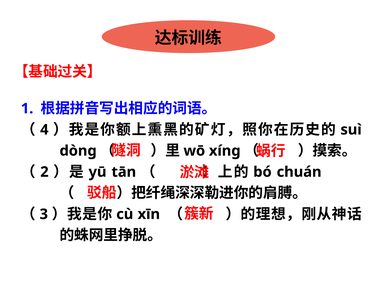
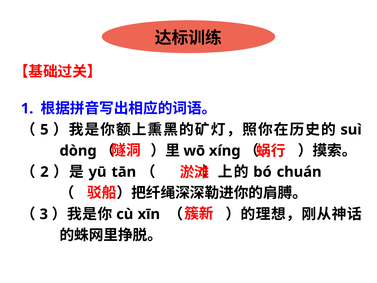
4: 4 -> 5
